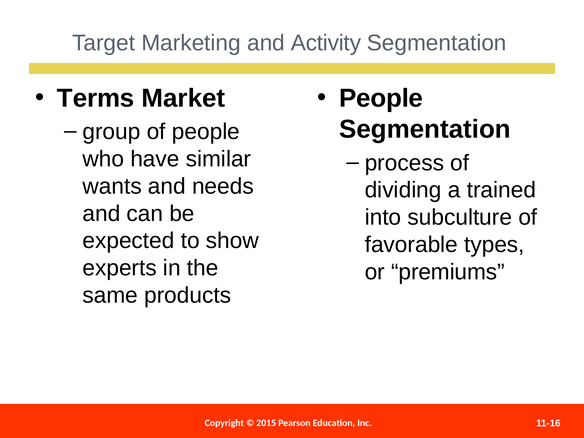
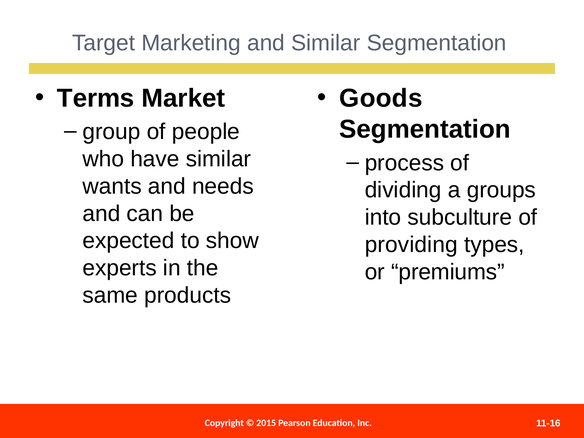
and Activity: Activity -> Similar
People at (381, 98): People -> Goods
trained: trained -> groups
favorable: favorable -> providing
